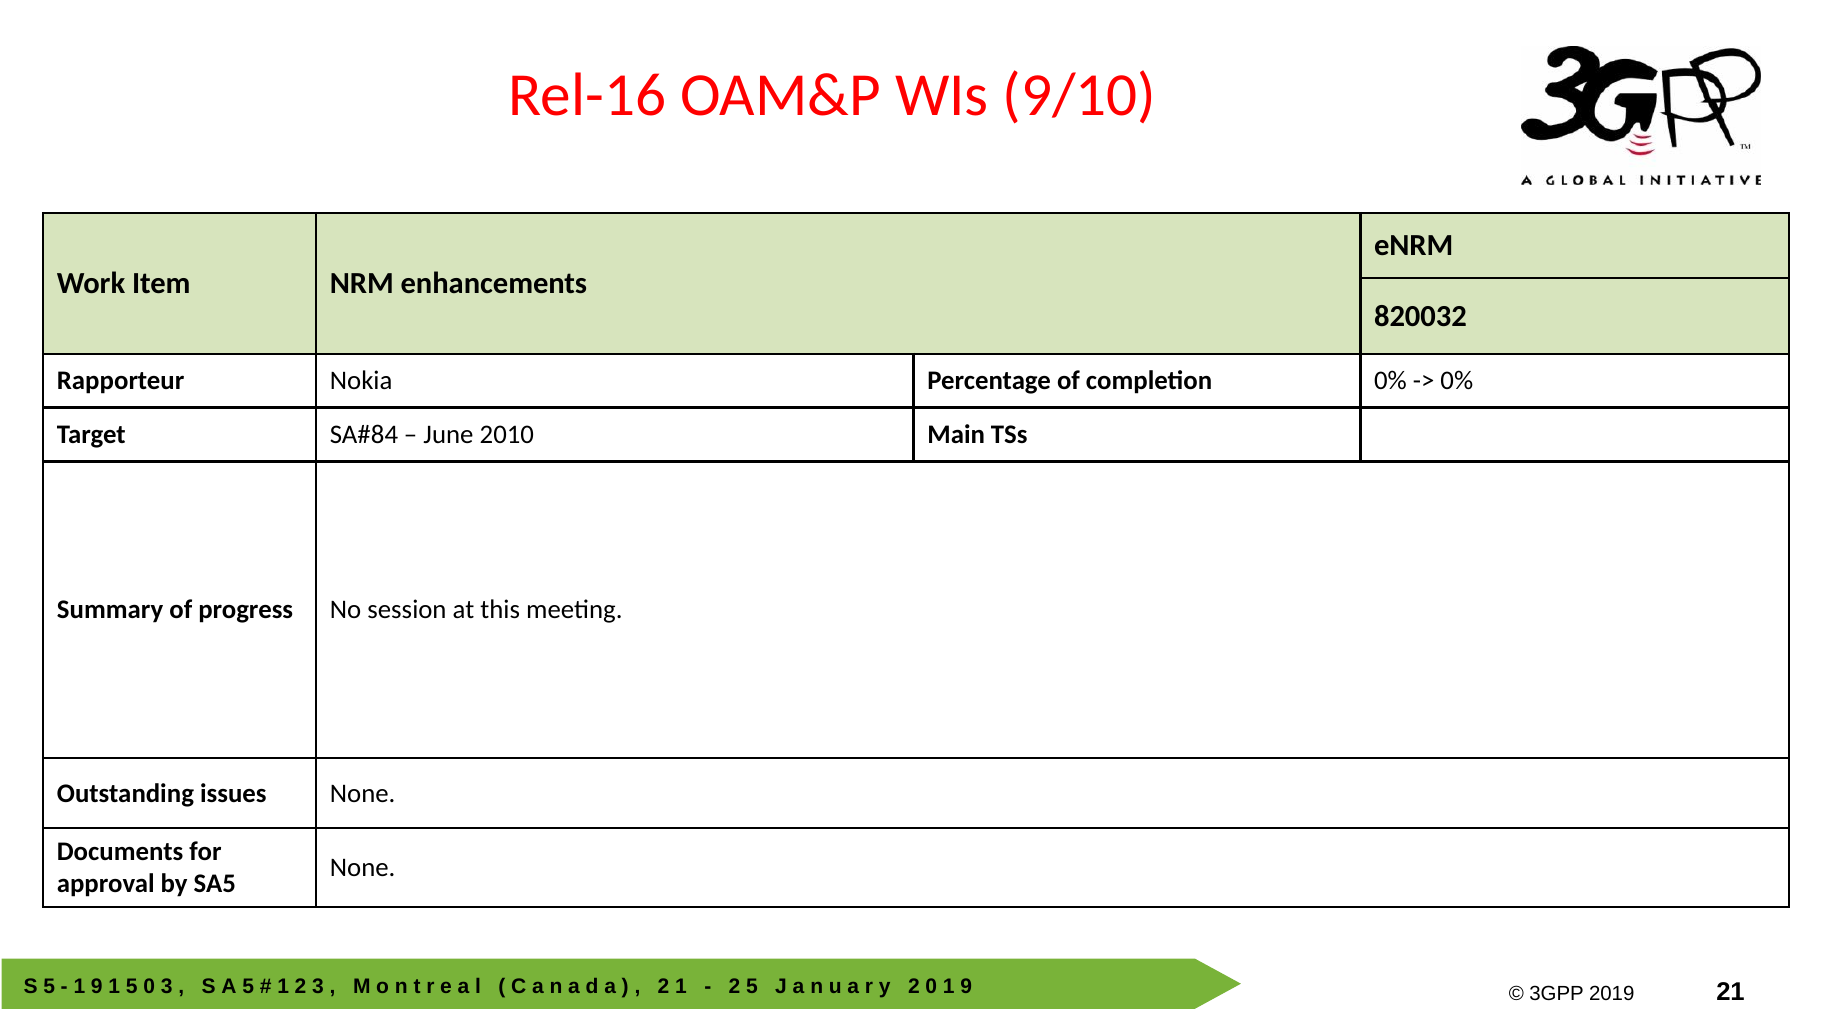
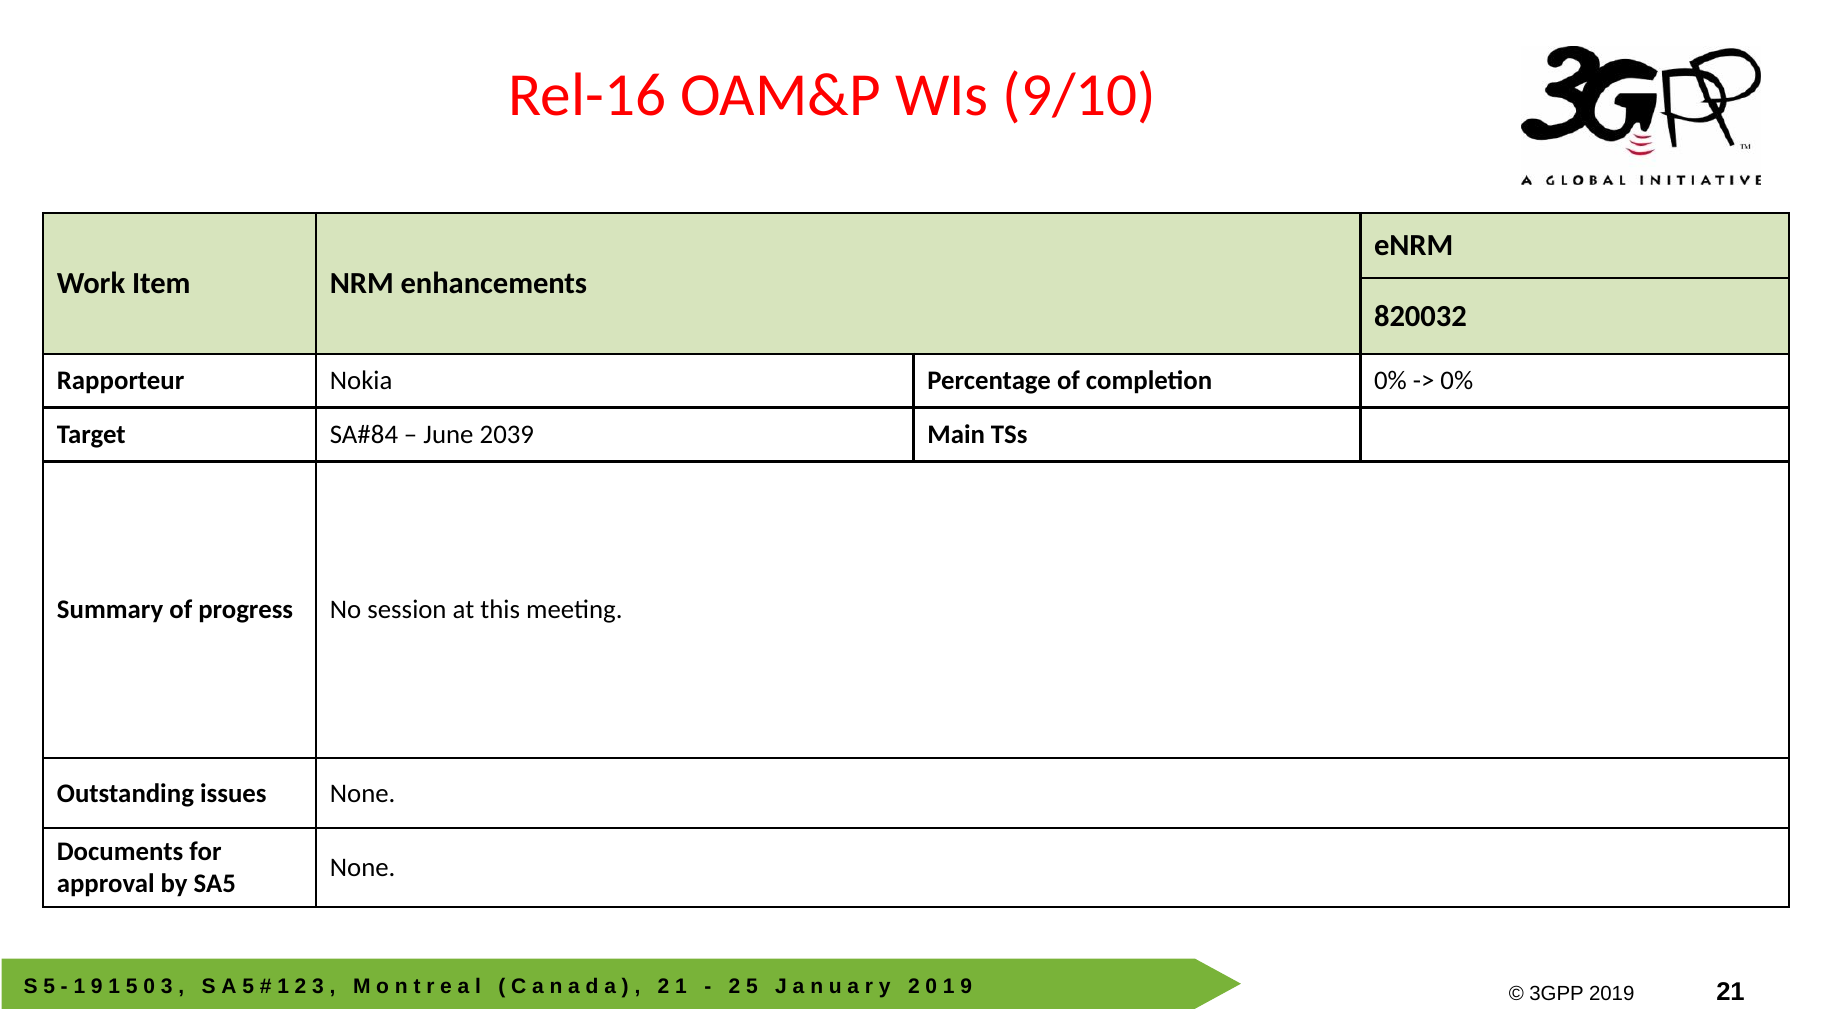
2010: 2010 -> 2039
